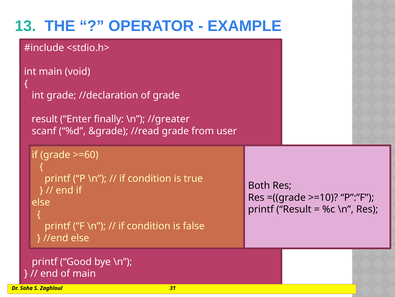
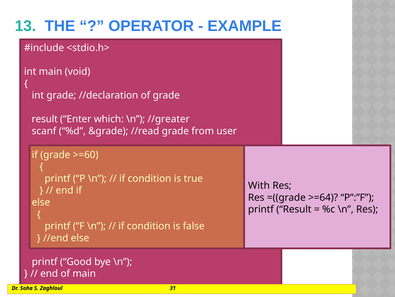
finally: finally -> which
Both: Both -> With
>=10: >=10 -> >=64
